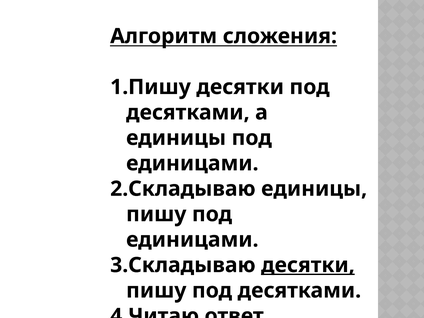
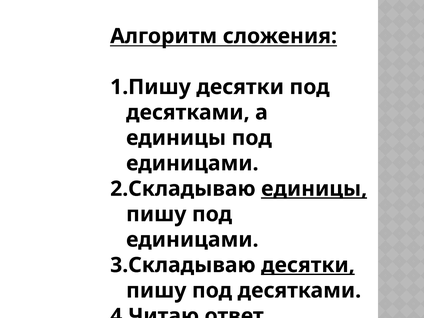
единицы at (314, 189) underline: none -> present
